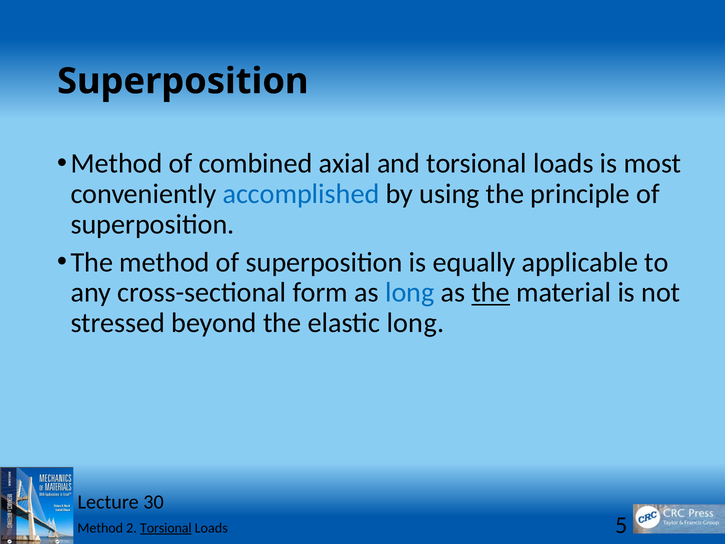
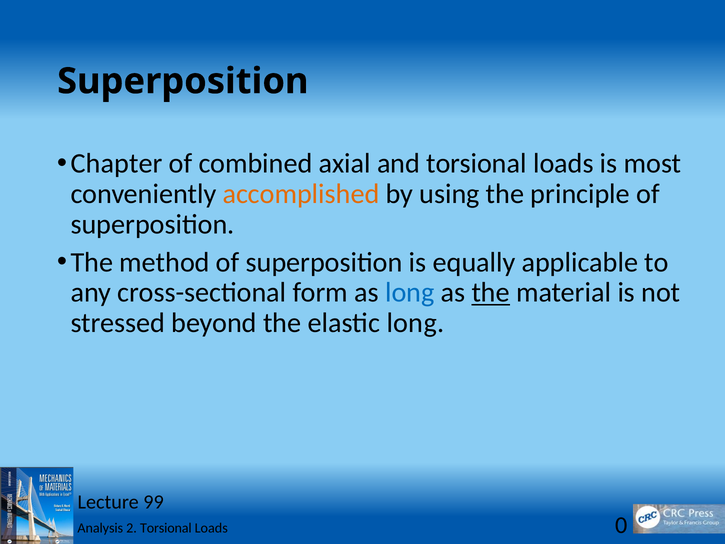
Method at (117, 163): Method -> Chapter
accomplished colour: blue -> orange
30: 30 -> 99
Method at (100, 528): Method -> Analysis
Torsional at (166, 528) underline: present -> none
5: 5 -> 0
